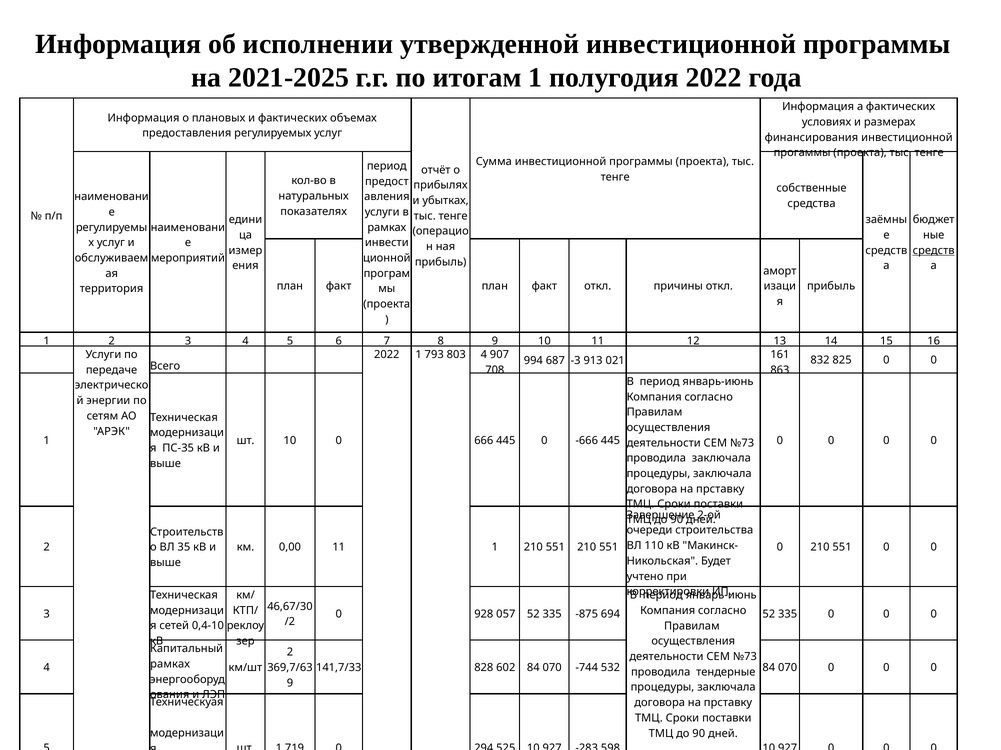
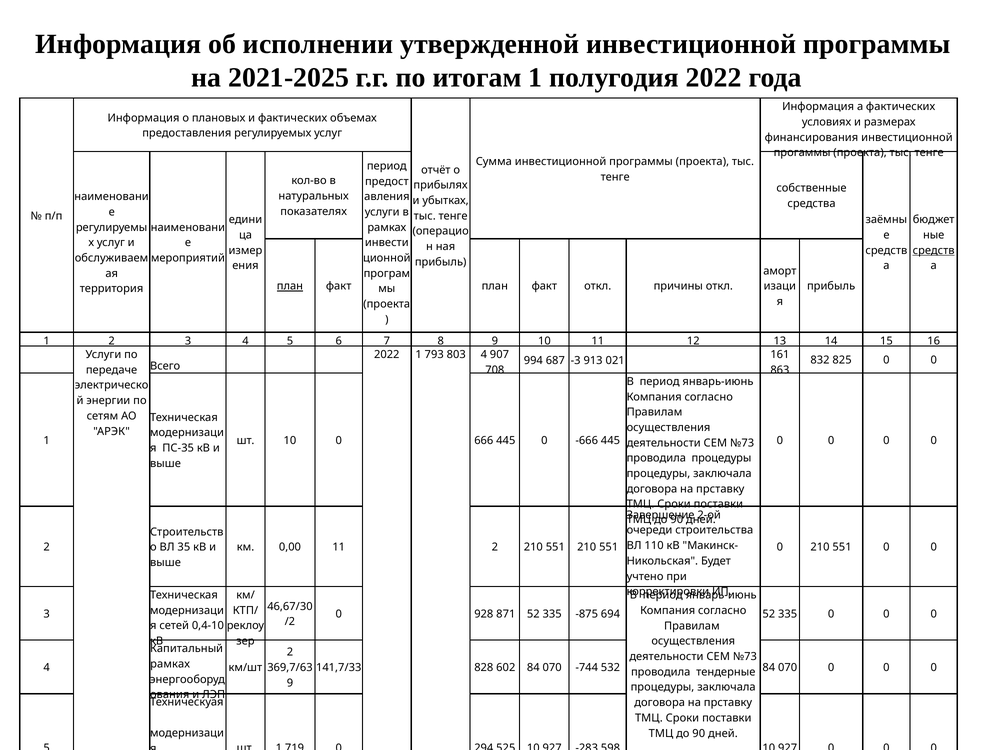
план at (290, 287) underline: none -> present
проводила заключала: заключала -> процедуры
11 1: 1 -> 2
057: 057 -> 871
